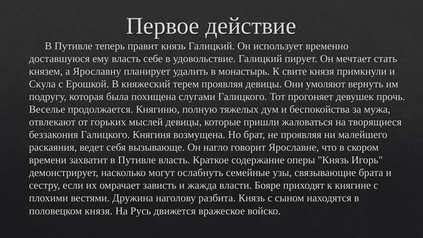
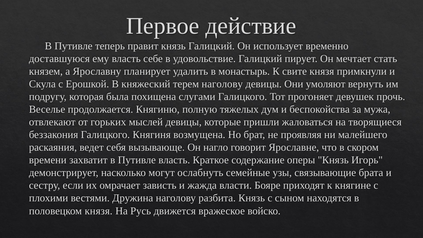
терем проявляя: проявляя -> наголову
